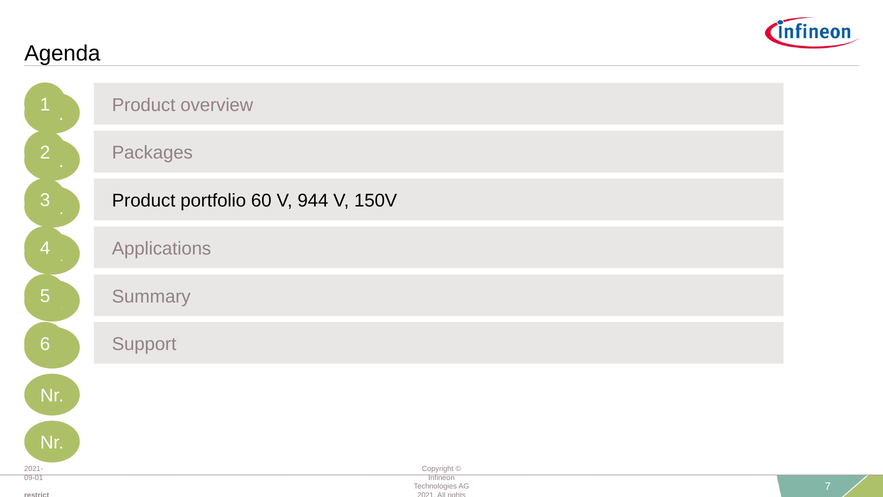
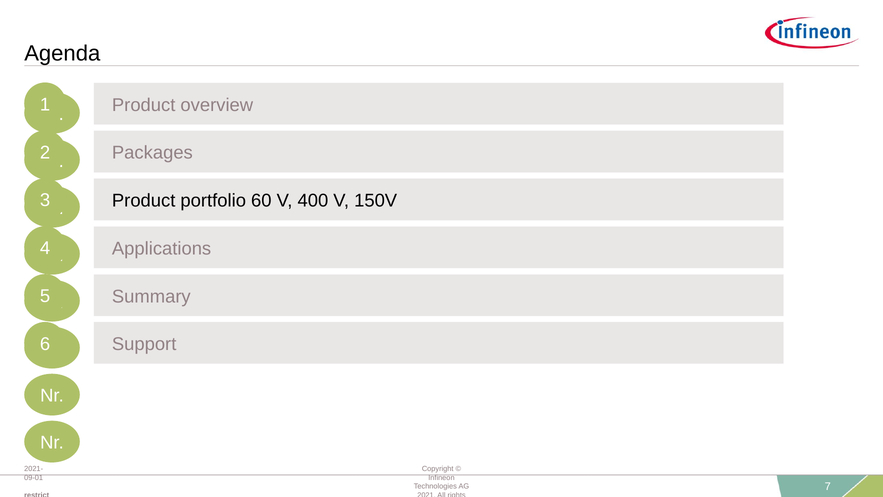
944: 944 -> 400
